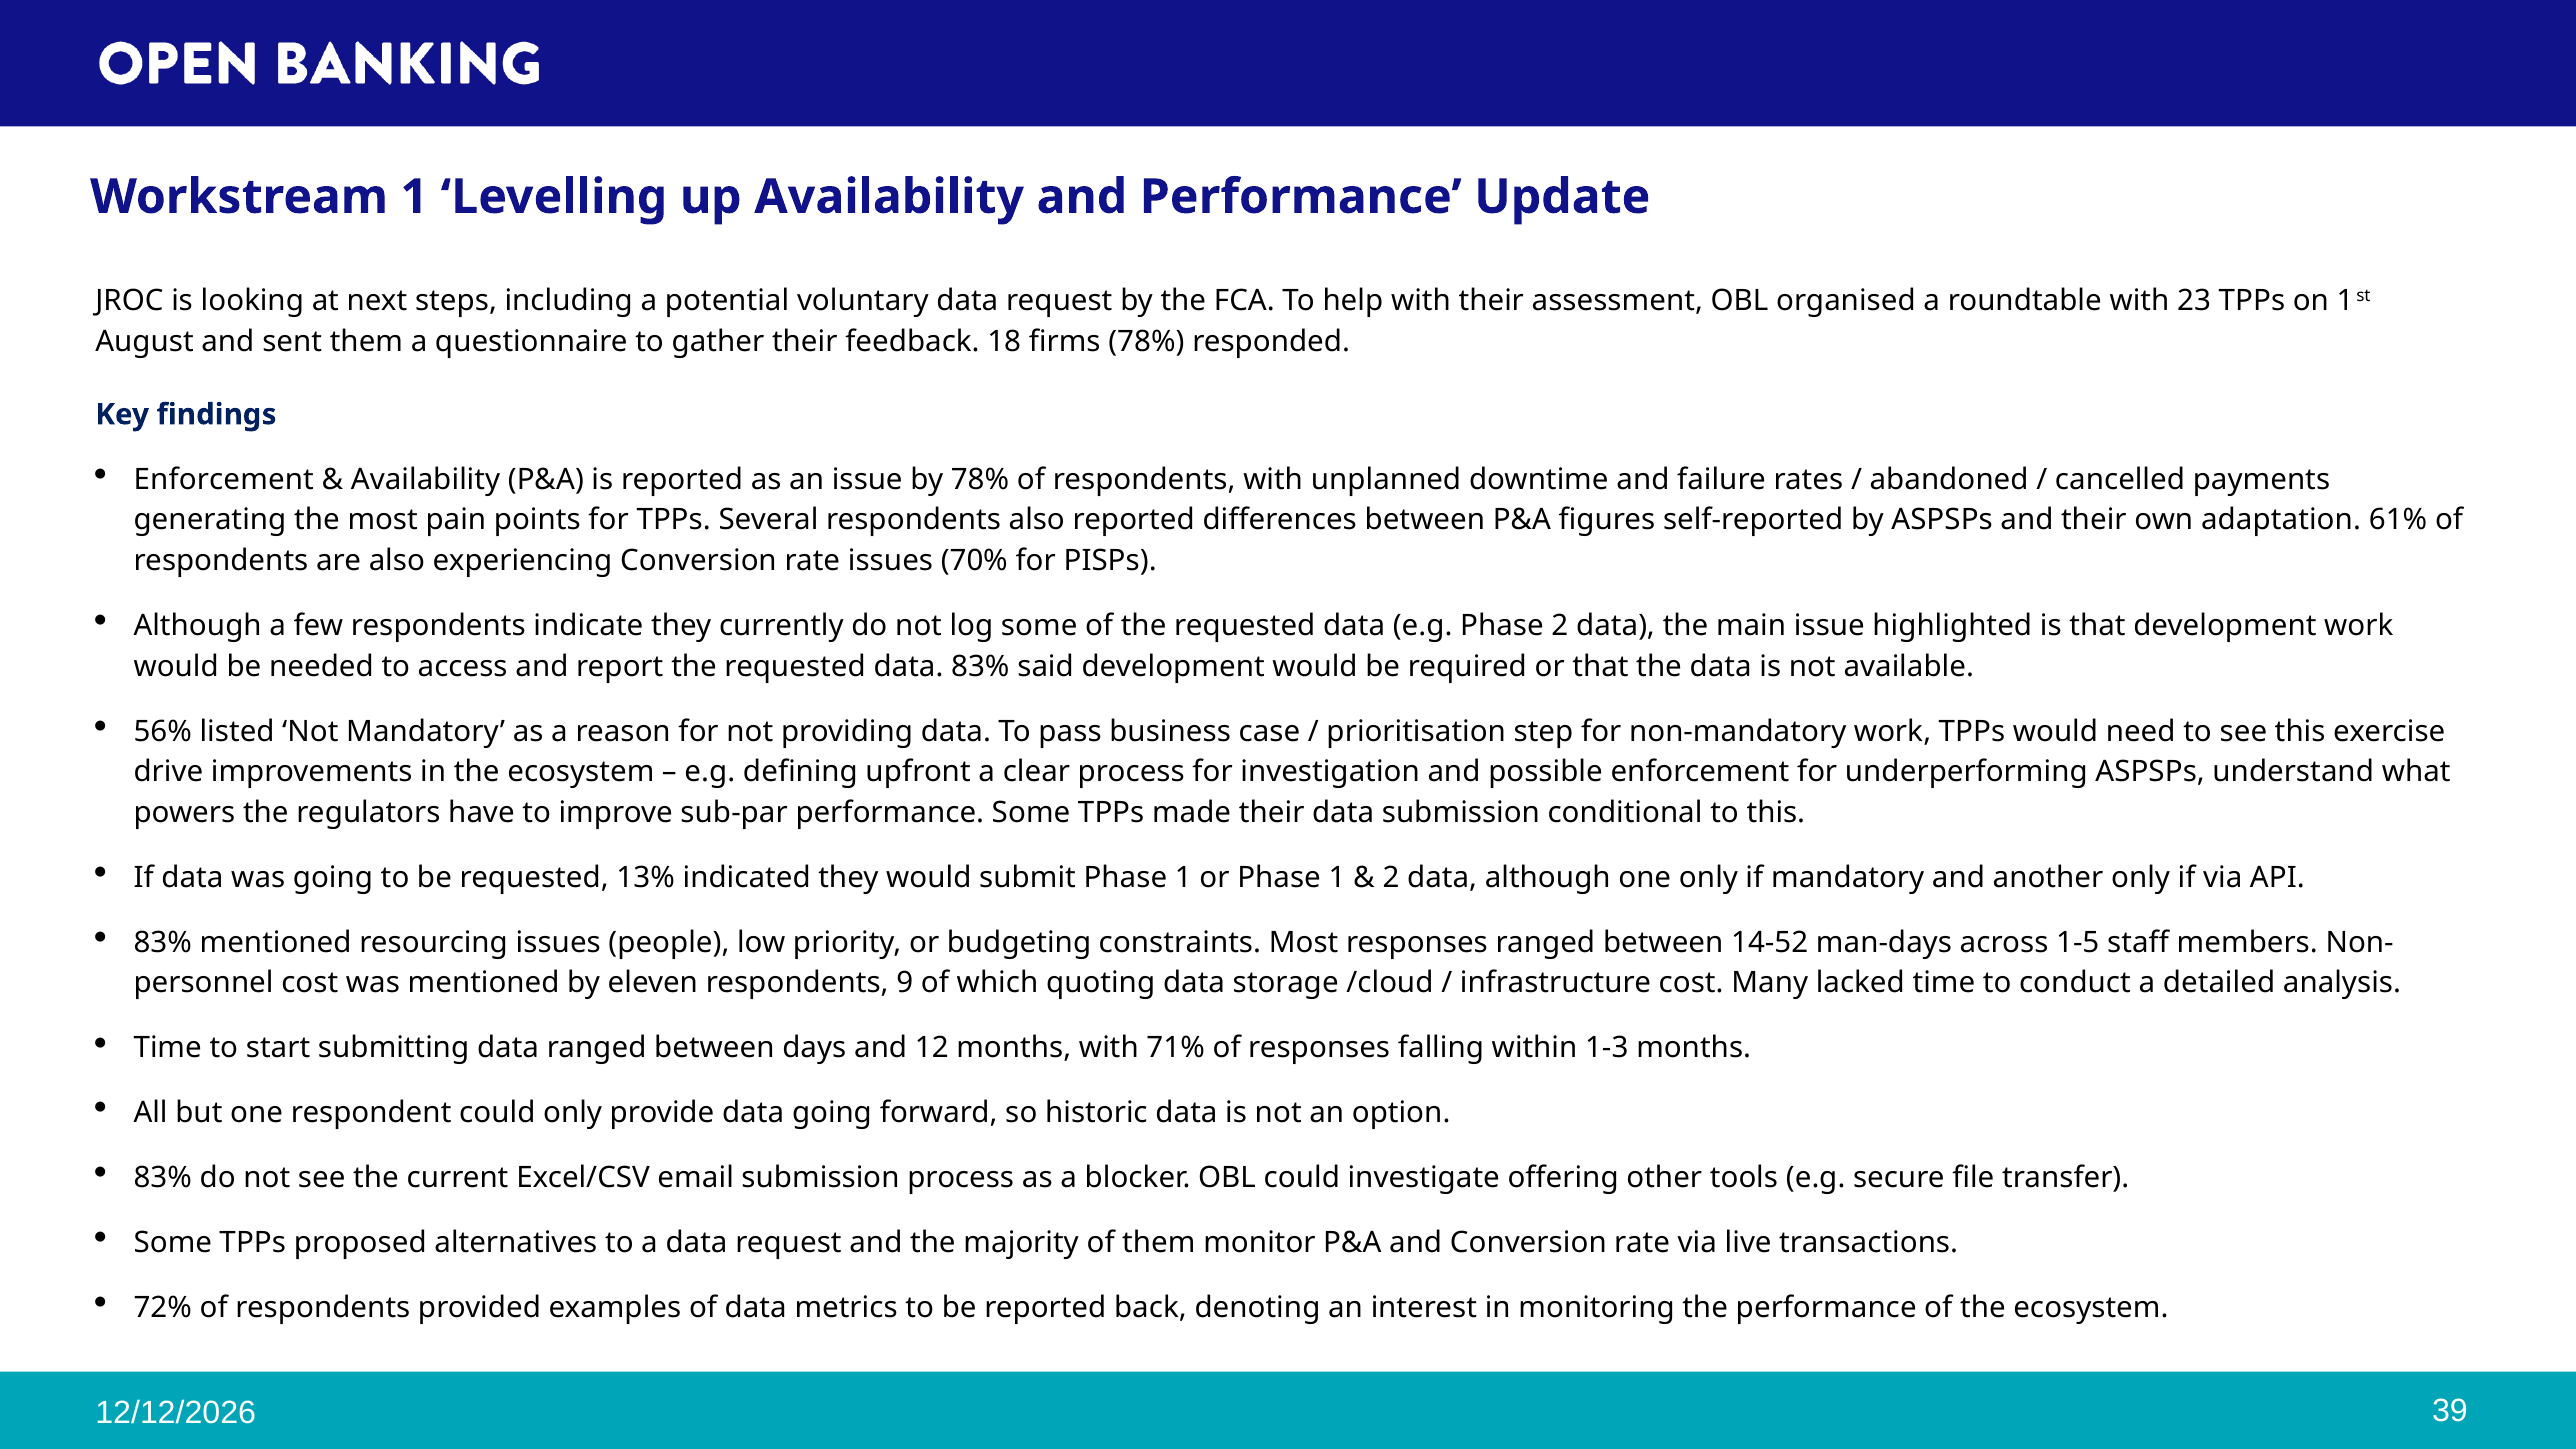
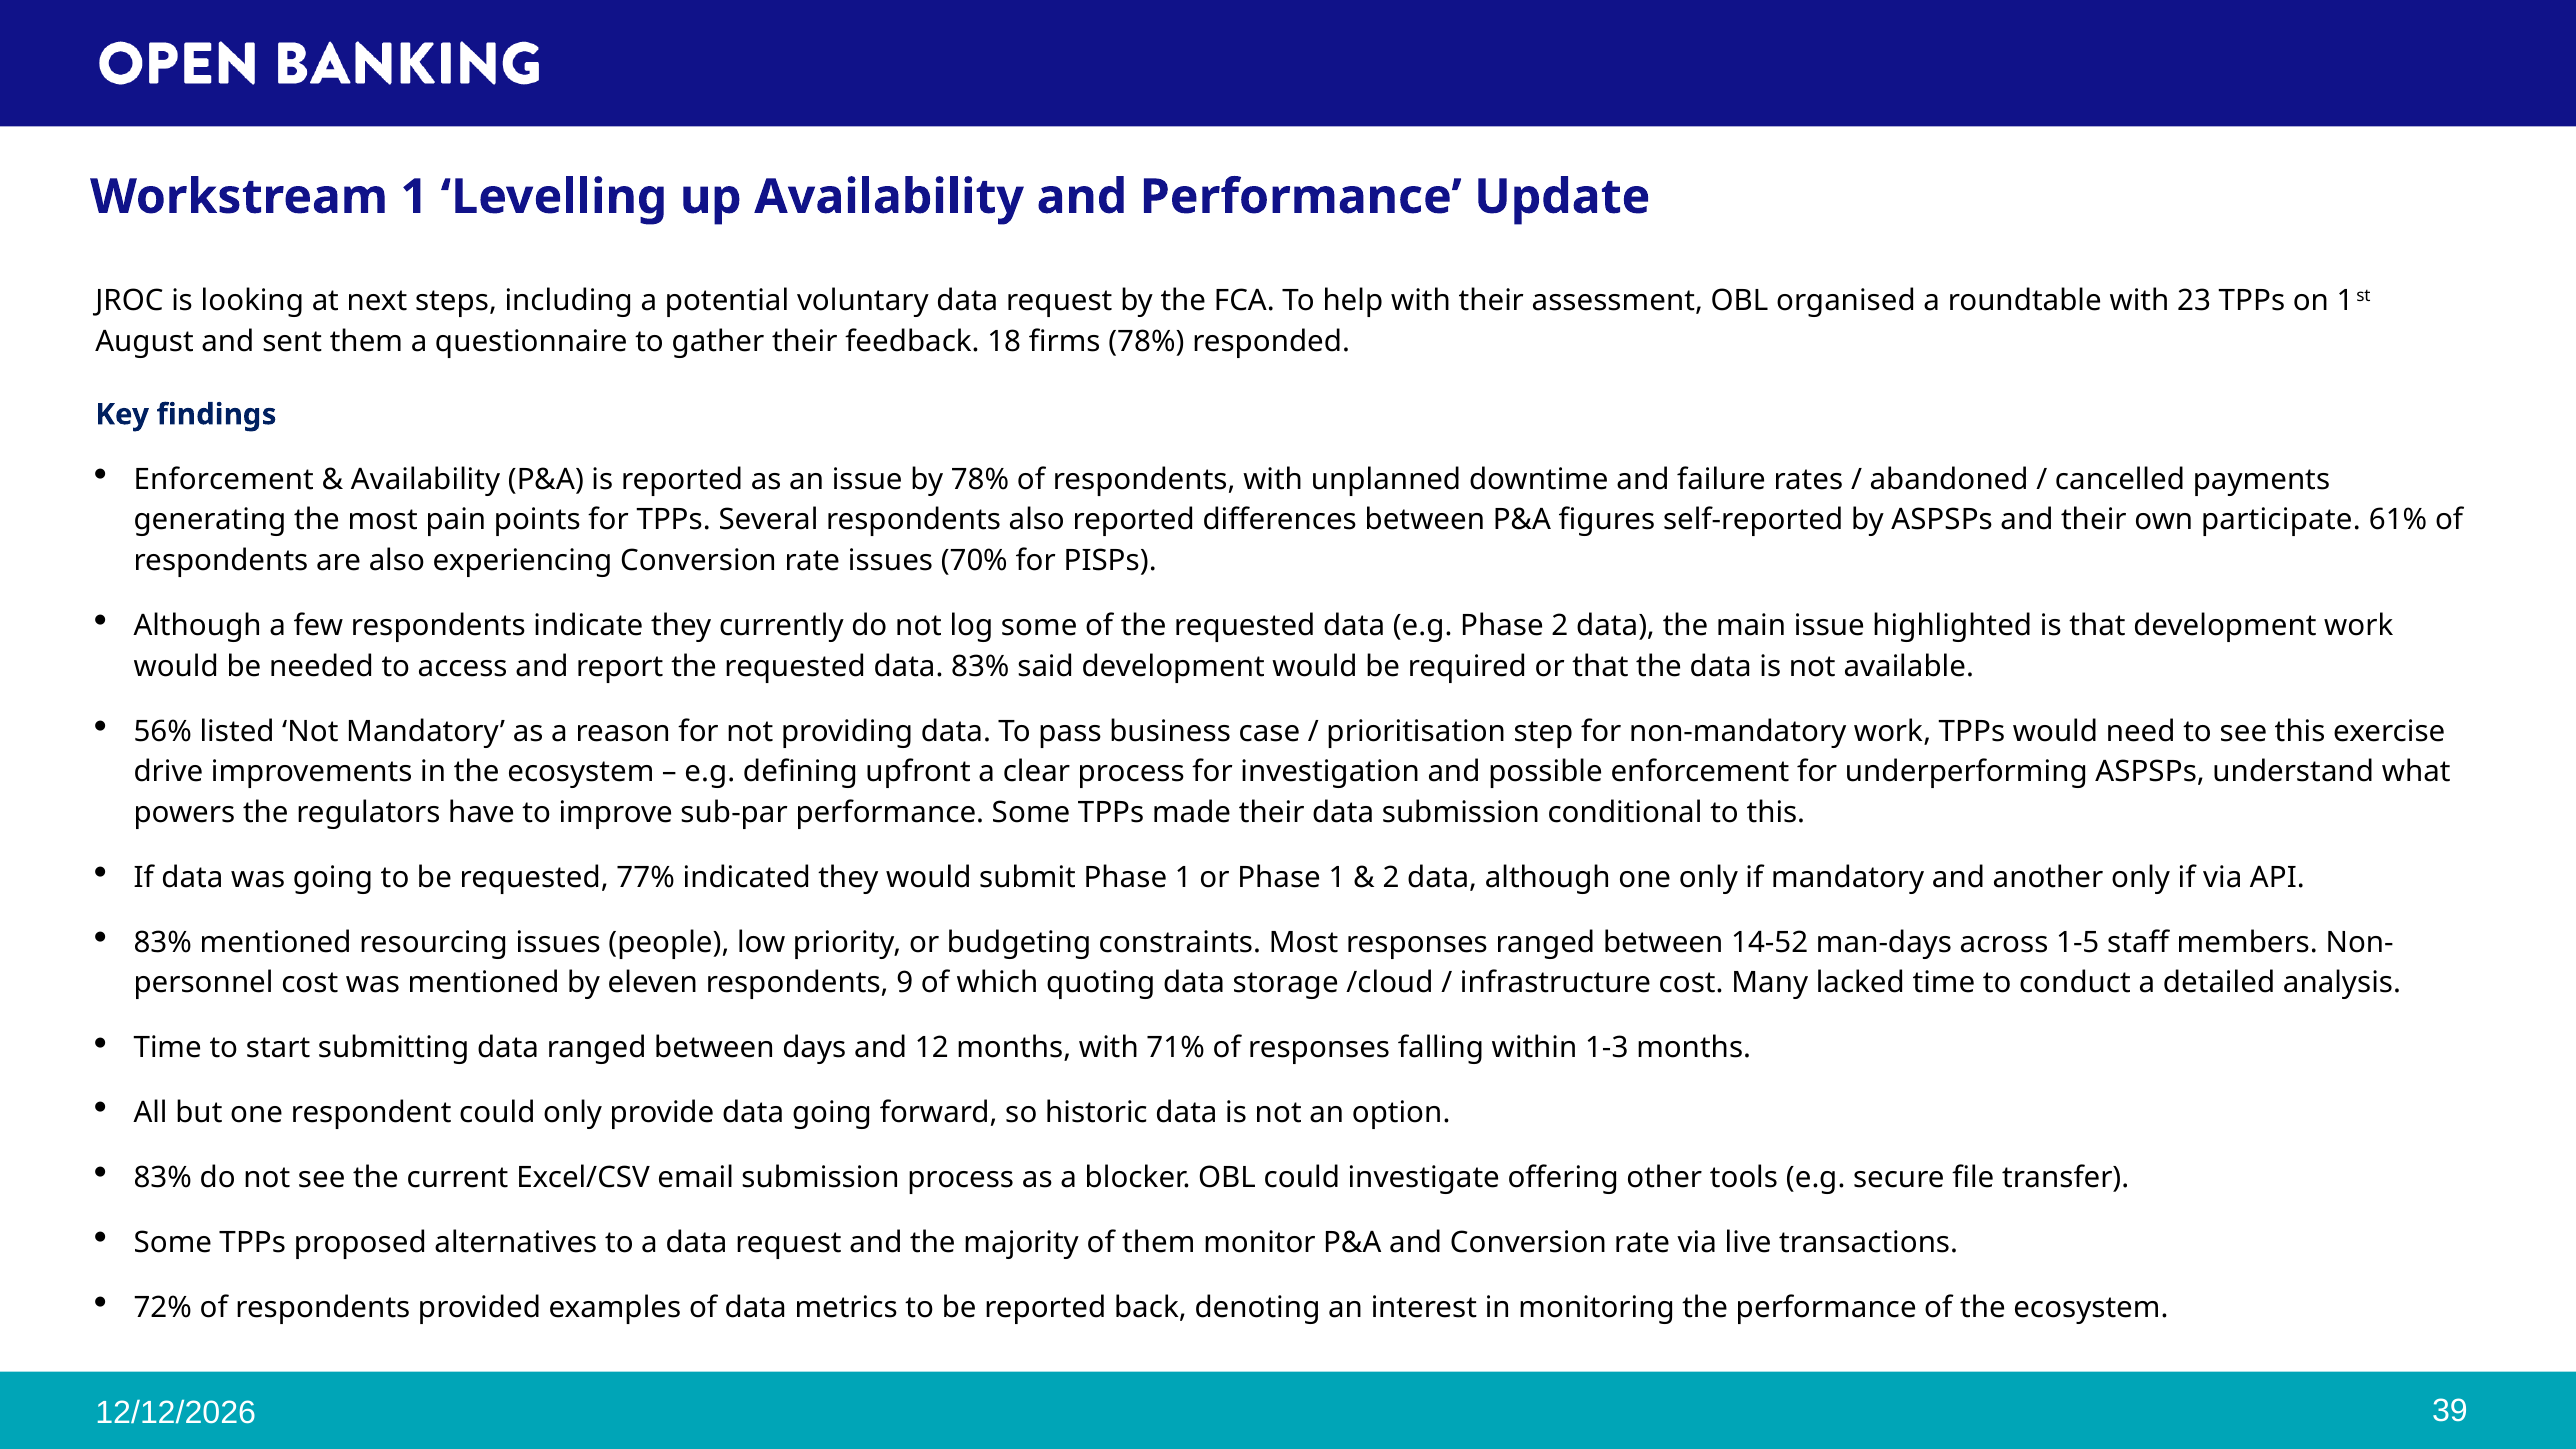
adaptation: adaptation -> participate
13%: 13% -> 77%
